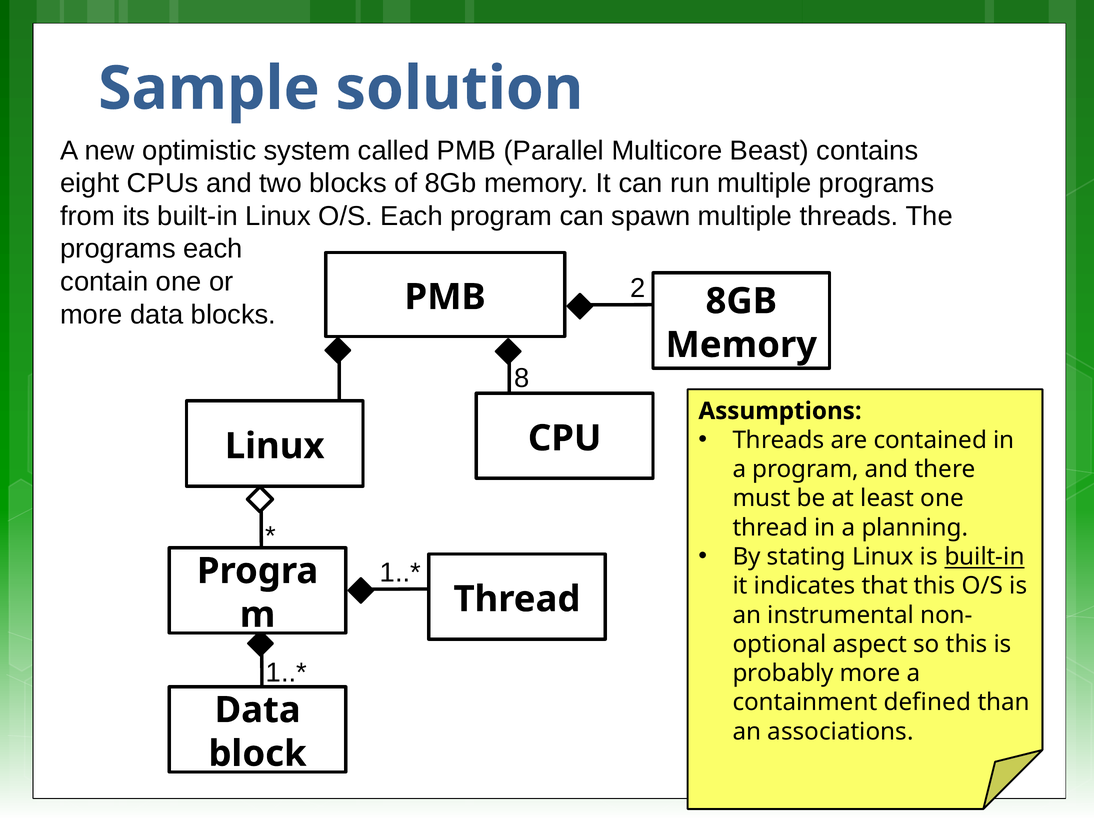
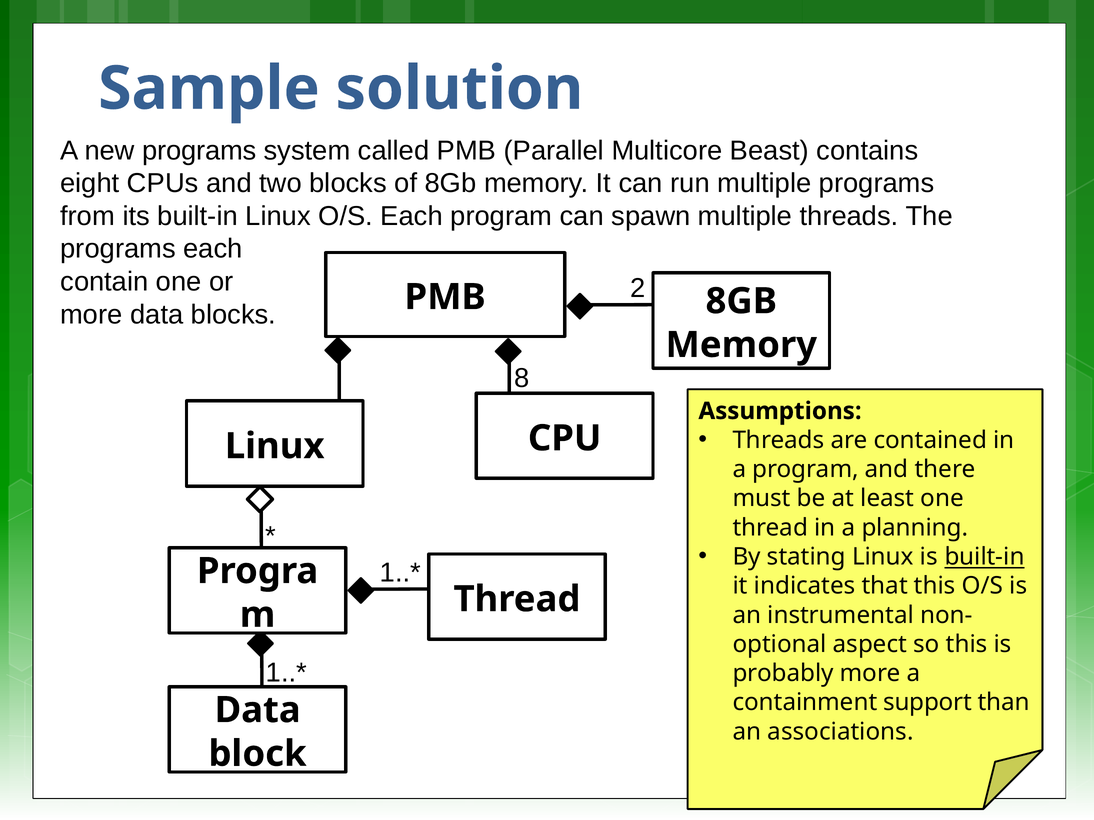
new optimistic: optimistic -> programs
defined: defined -> support
